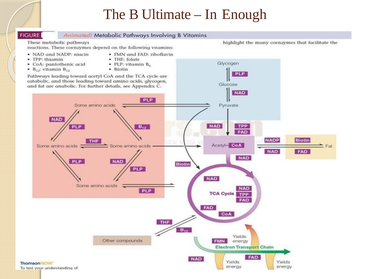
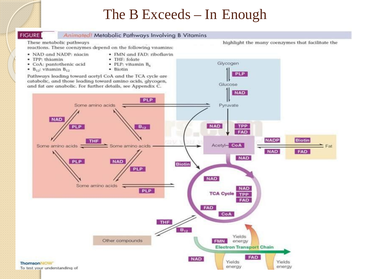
Ultimate: Ultimate -> Exceeds
